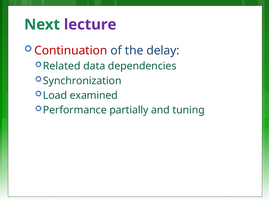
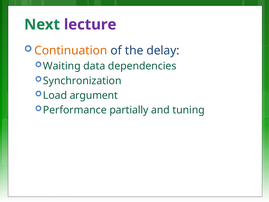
Continuation colour: red -> orange
Related: Related -> Waiting
examined: examined -> argument
